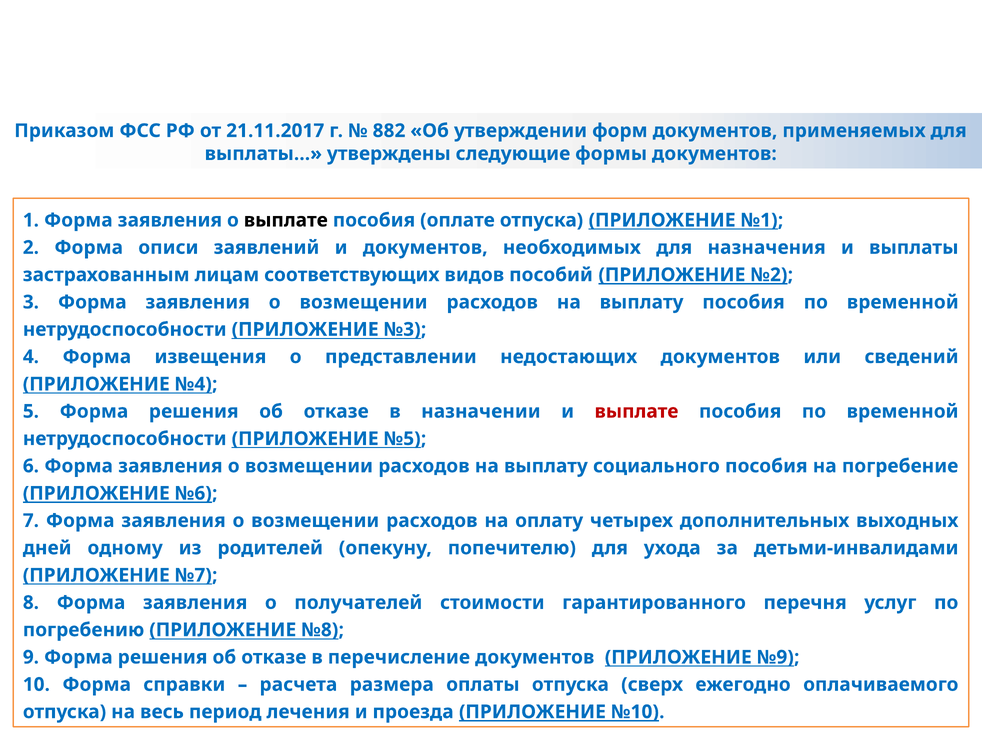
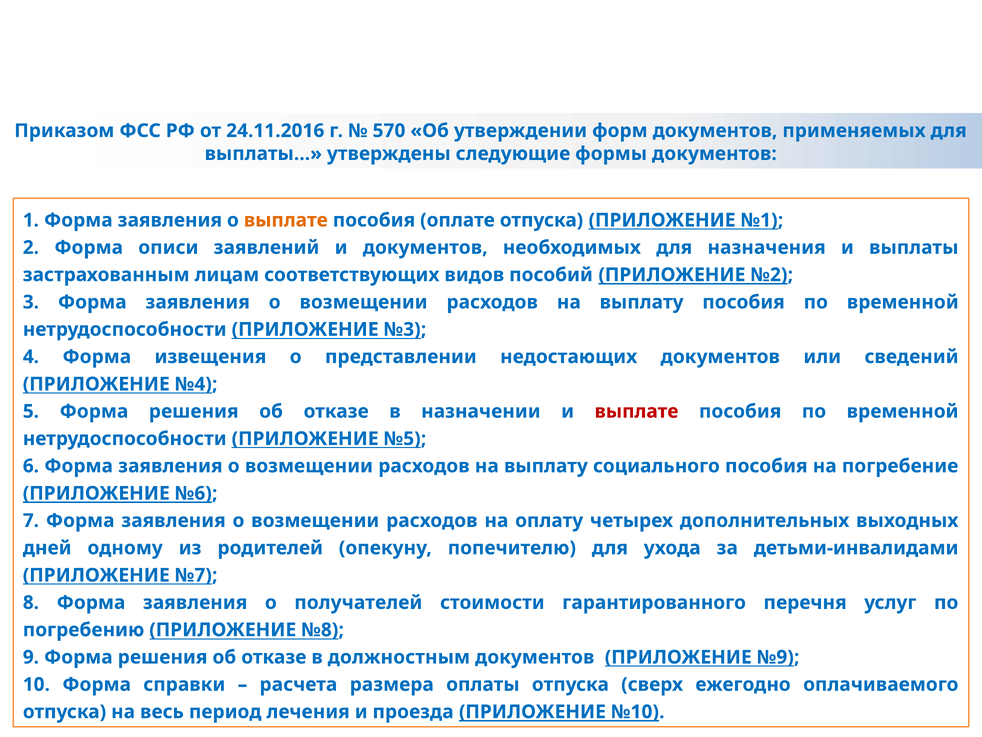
21.11.2017: 21.11.2017 -> 24.11.2016
882: 882 -> 570
выплате at (286, 220) colour: black -> orange
перечисление: перечисление -> должностным
